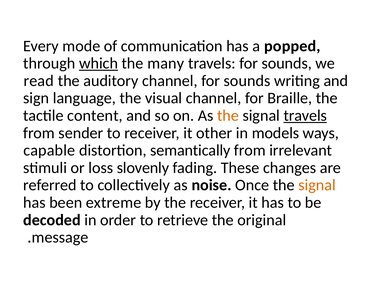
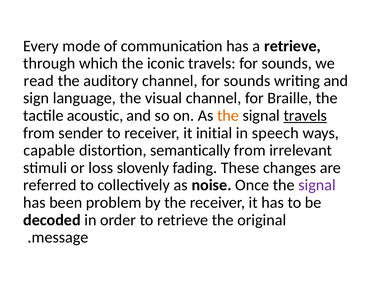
a popped: popped -> retrieve
which underline: present -> none
many: many -> iconic
content: content -> acoustic
other: other -> initial
models: models -> speech
signal at (317, 185) colour: orange -> purple
extreme: extreme -> problem
